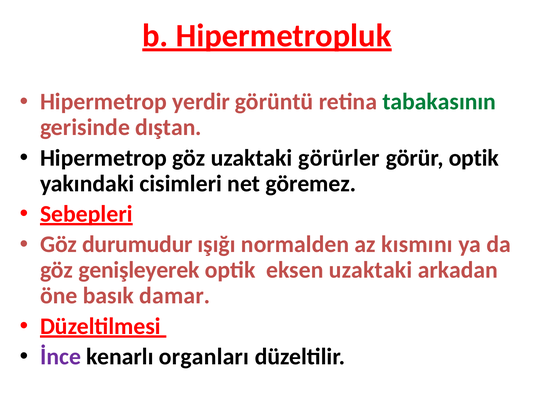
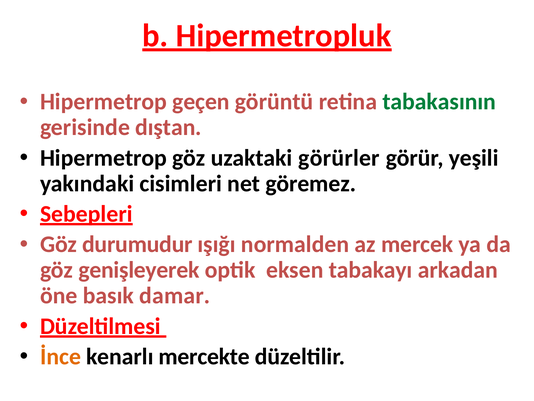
yerdir: yerdir -> geçen
görür optik: optik -> yeşili
kısmını: kısmını -> mercek
eksen uzaktaki: uzaktaki -> tabakayı
İnce colour: purple -> orange
organları: organları -> mercekte
